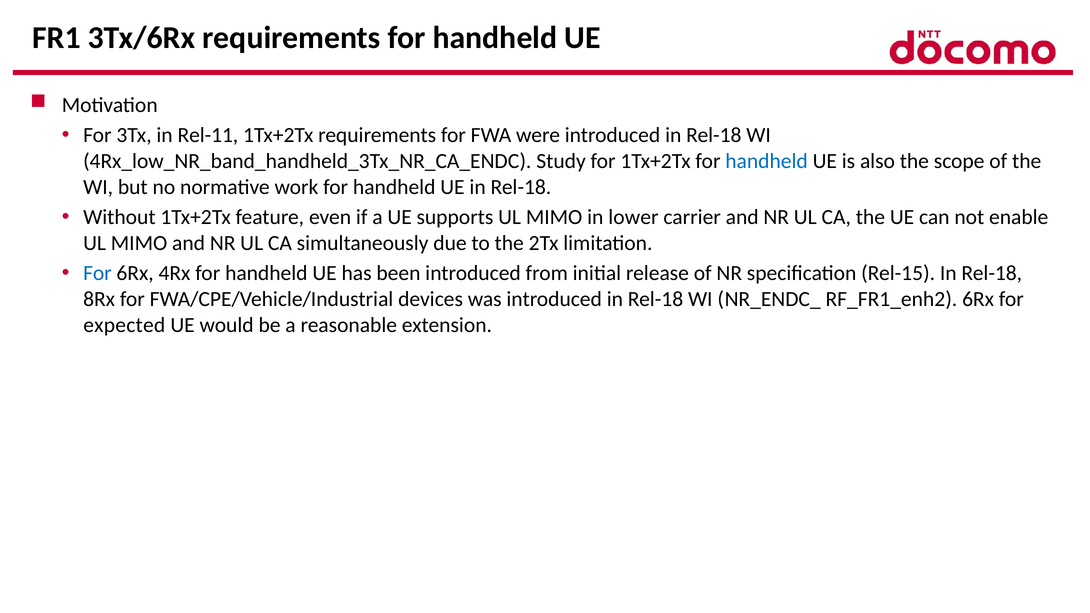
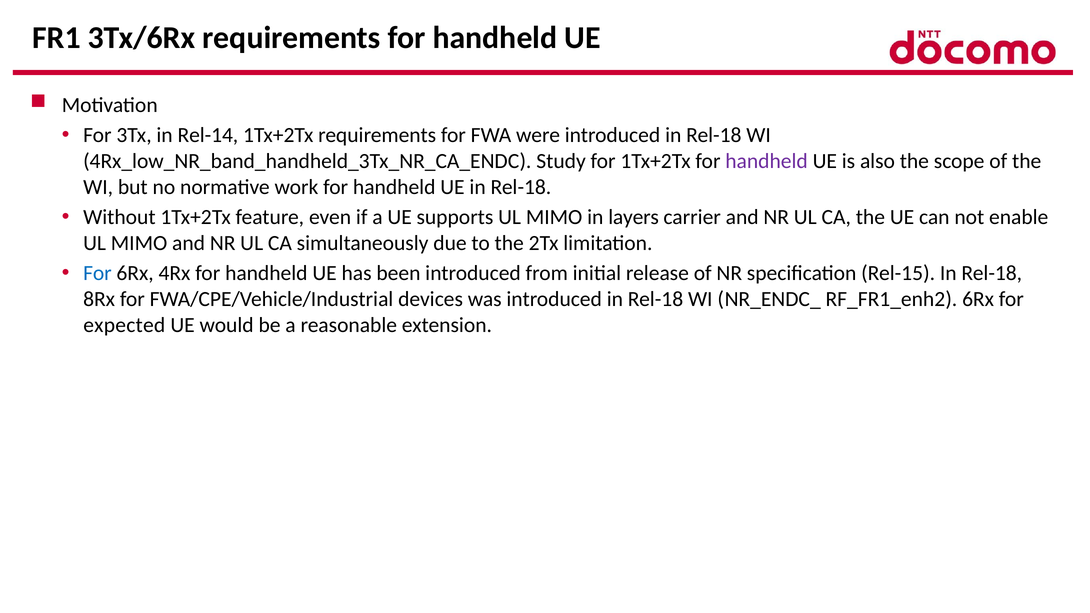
Rel-11: Rel-11 -> Rel-14
handheld at (767, 161) colour: blue -> purple
lower: lower -> layers
